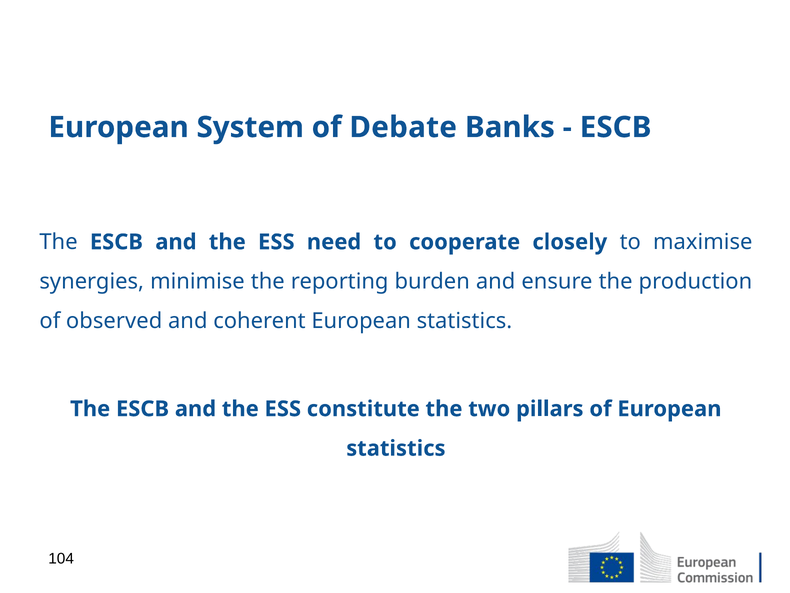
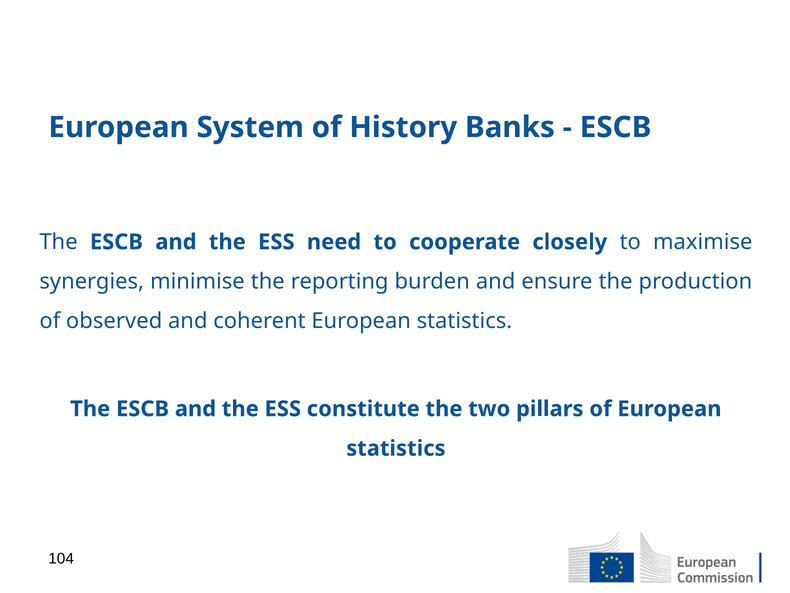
Debate: Debate -> History
